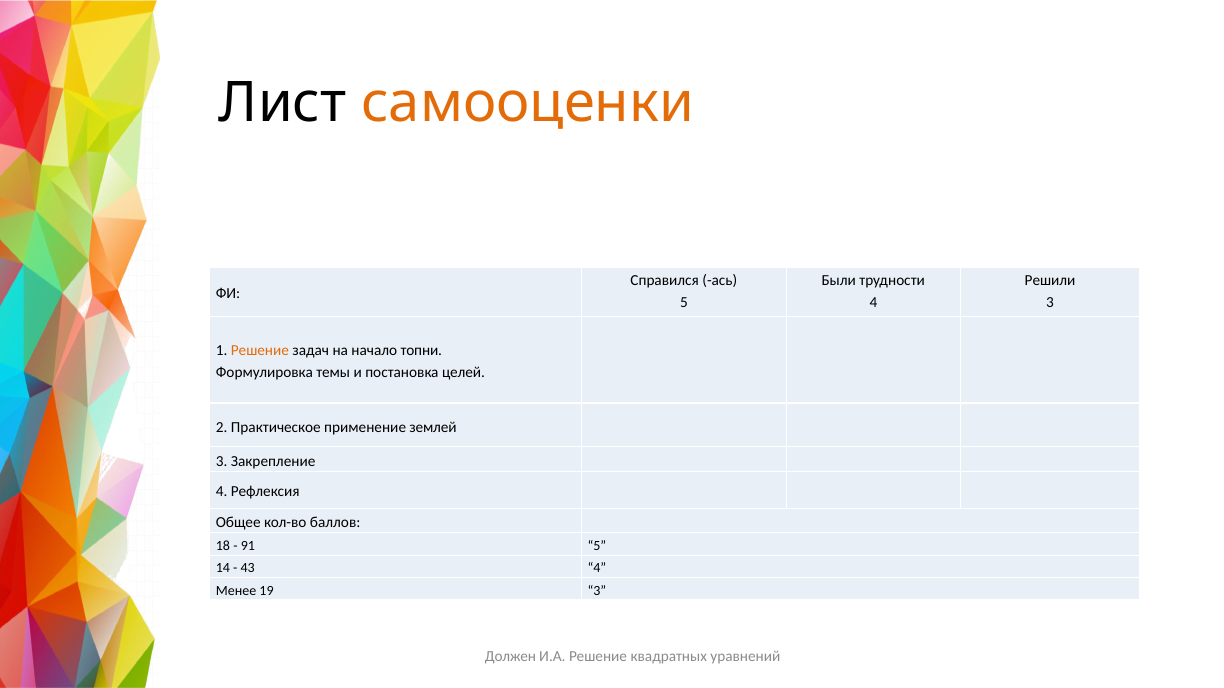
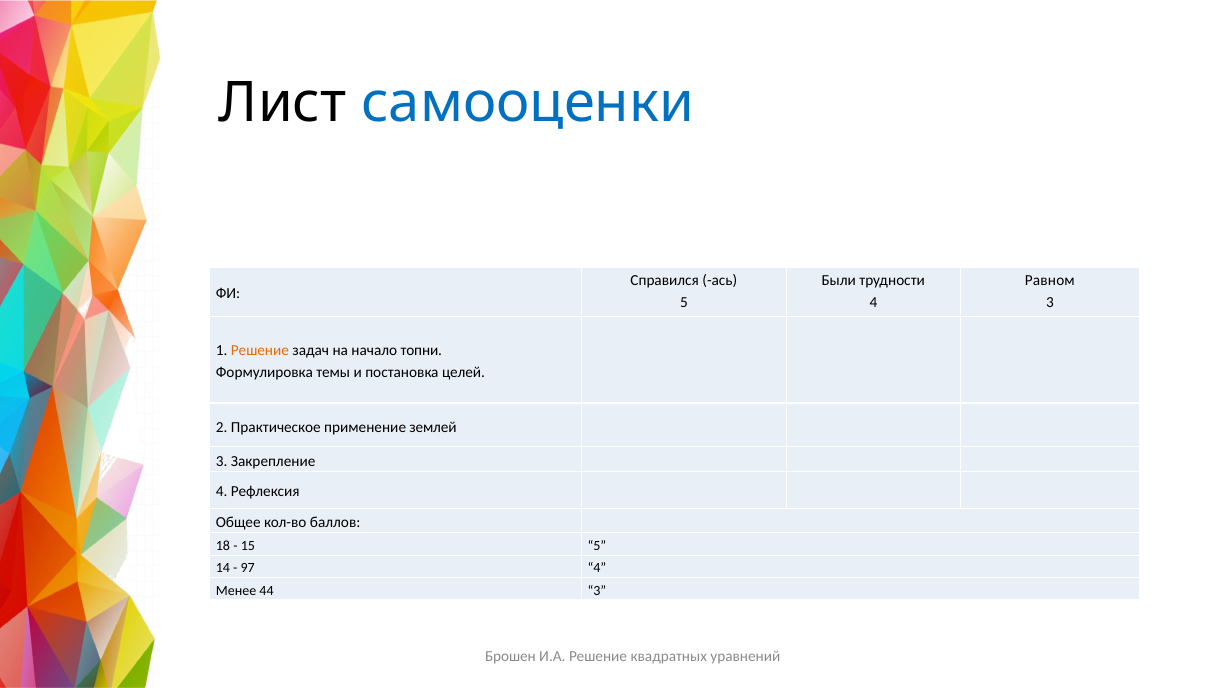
самооценки colour: orange -> blue
Решили: Решили -> Равном
91: 91 -> 15
43: 43 -> 97
19: 19 -> 44
Должен: Должен -> Брошен
